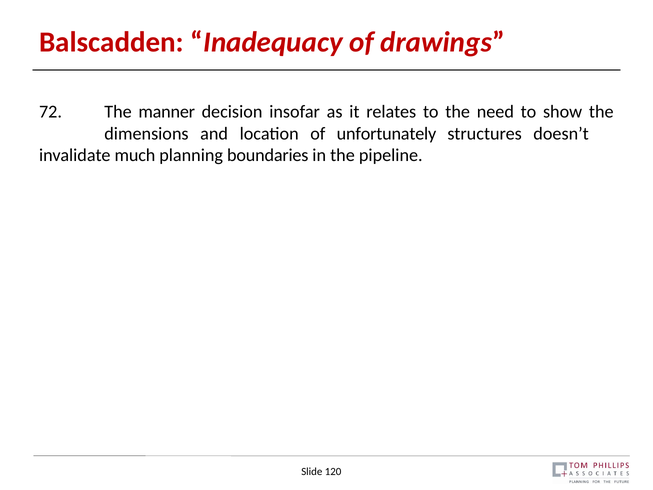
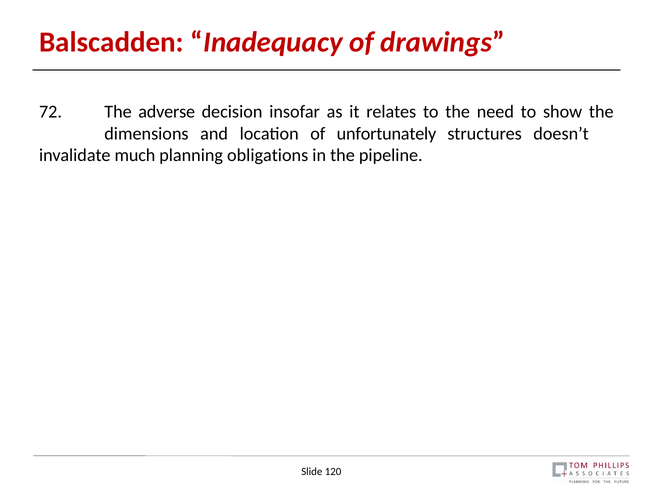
manner: manner -> adverse
boundaries: boundaries -> obligations
